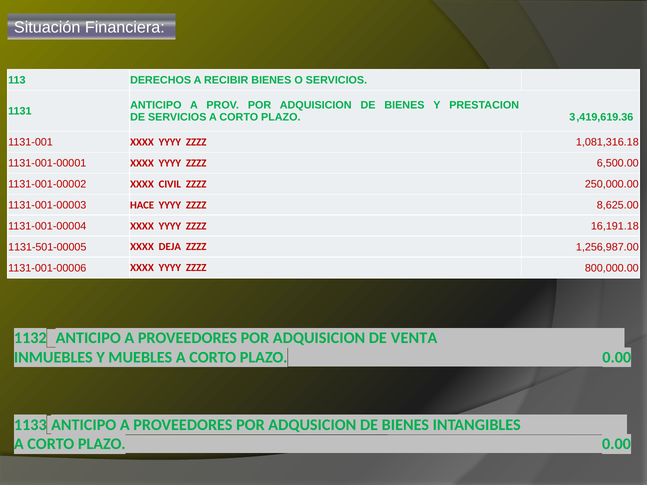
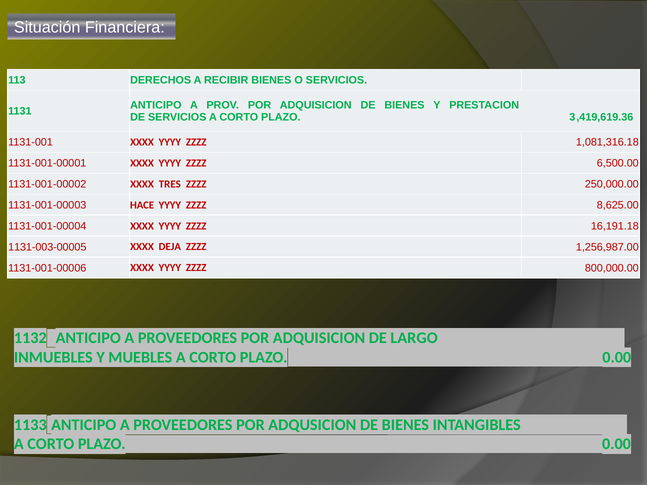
CIVIL: CIVIL -> TRES
1131-501-00005: 1131-501-00005 -> 1131-003-00005
VENTA: VENTA -> LARGO
